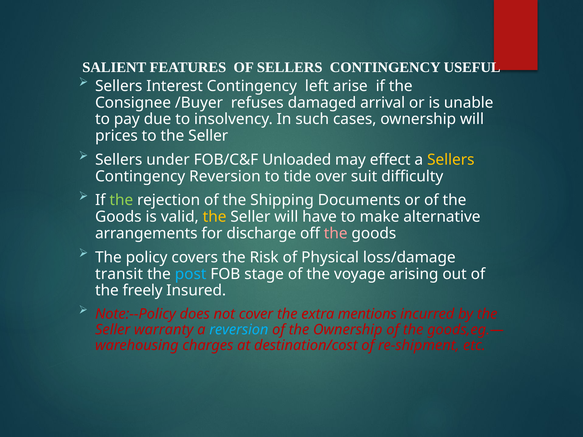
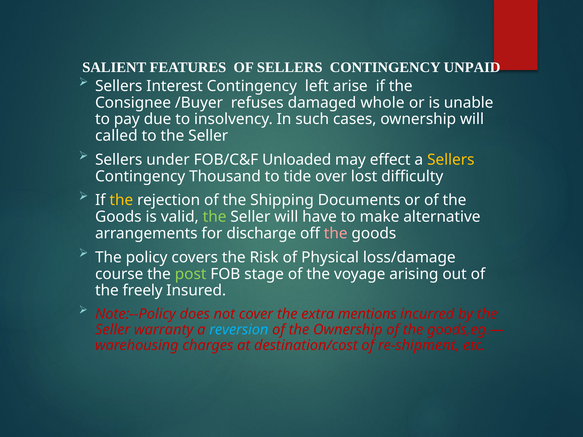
USEFUL: USEFUL -> UNPAID
arrival: arrival -> whole
prices: prices -> called
Contingency Reversion: Reversion -> Thousand
suit: suit -> lost
the at (121, 200) colour: light green -> yellow
the at (215, 217) colour: yellow -> light green
transit: transit -> course
post colour: light blue -> light green
